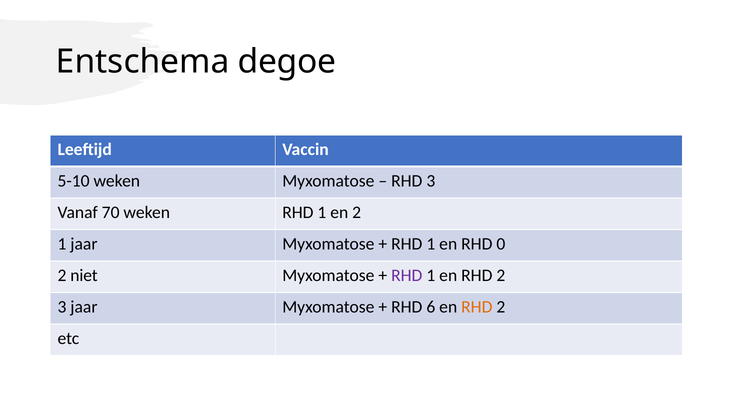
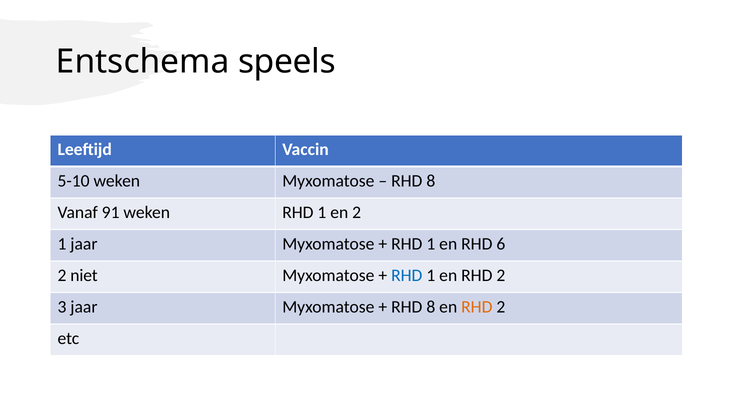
degoe: degoe -> speels
3 at (431, 181): 3 -> 8
70: 70 -> 91
0: 0 -> 6
RHD at (407, 276) colour: purple -> blue
6 at (431, 307): 6 -> 8
